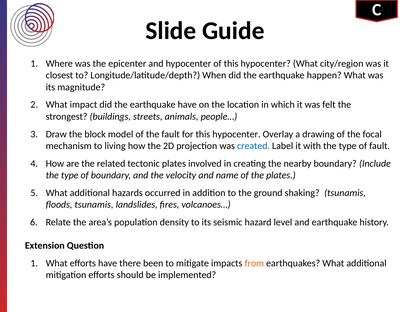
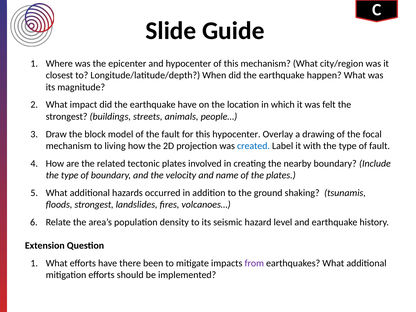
of this hypocenter: hypocenter -> mechanism
floods tsunamis: tsunamis -> strongest
from colour: orange -> purple
